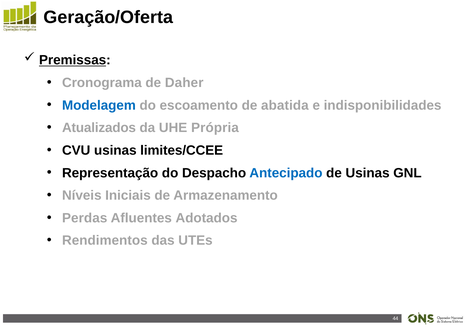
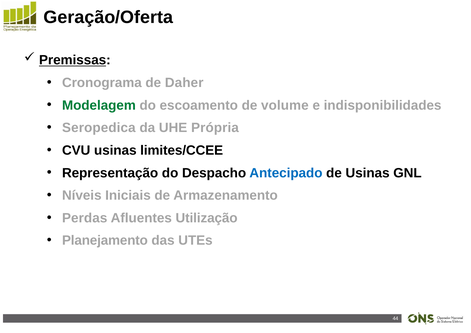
Modelagem colour: blue -> green
abatida: abatida -> volume
Atualizados: Atualizados -> Seropedica
Adotados: Adotados -> Utilização
Rendimentos: Rendimentos -> Planejamento
